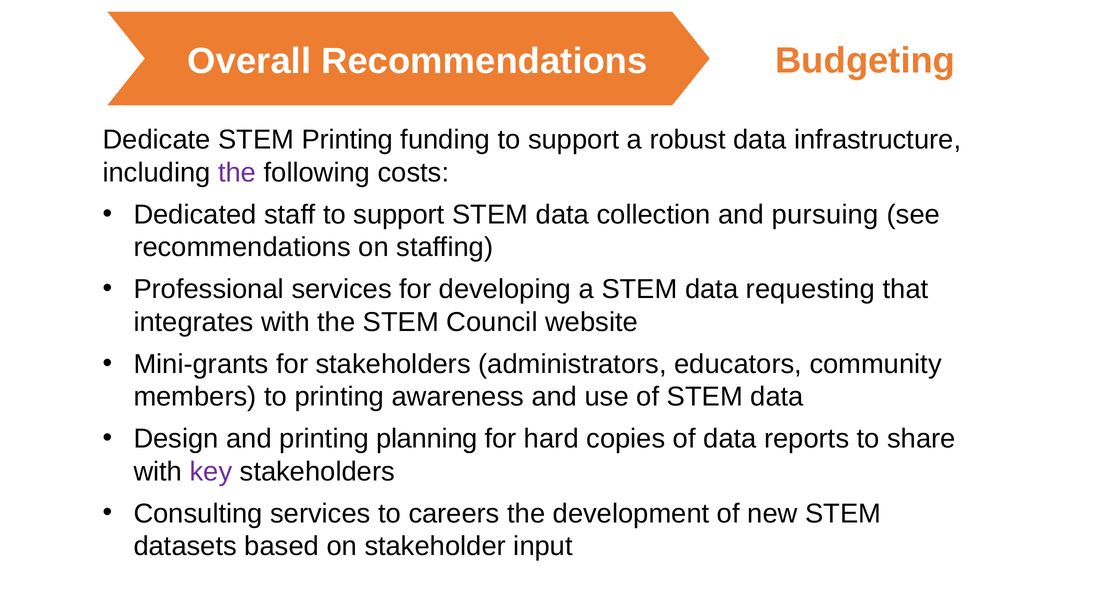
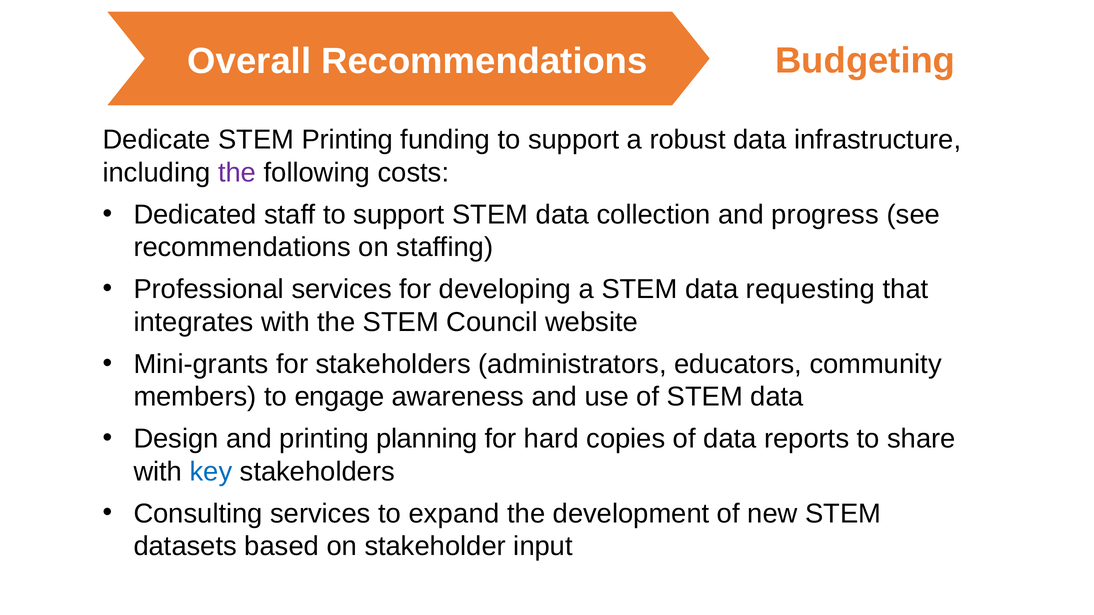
pursuing: pursuing -> progress
to printing: printing -> engage
key colour: purple -> blue
careers: careers -> expand
